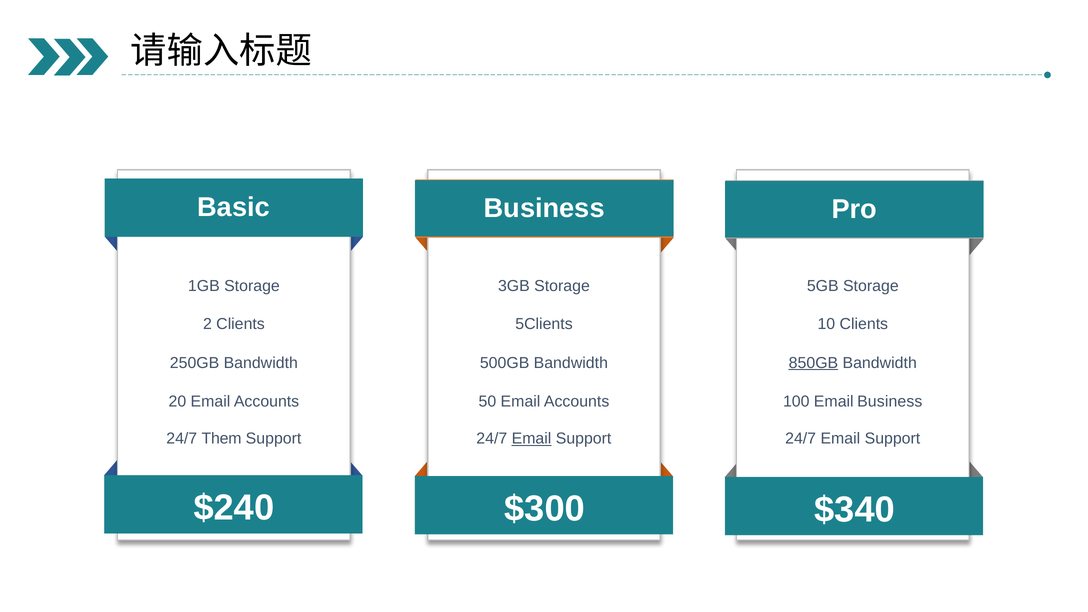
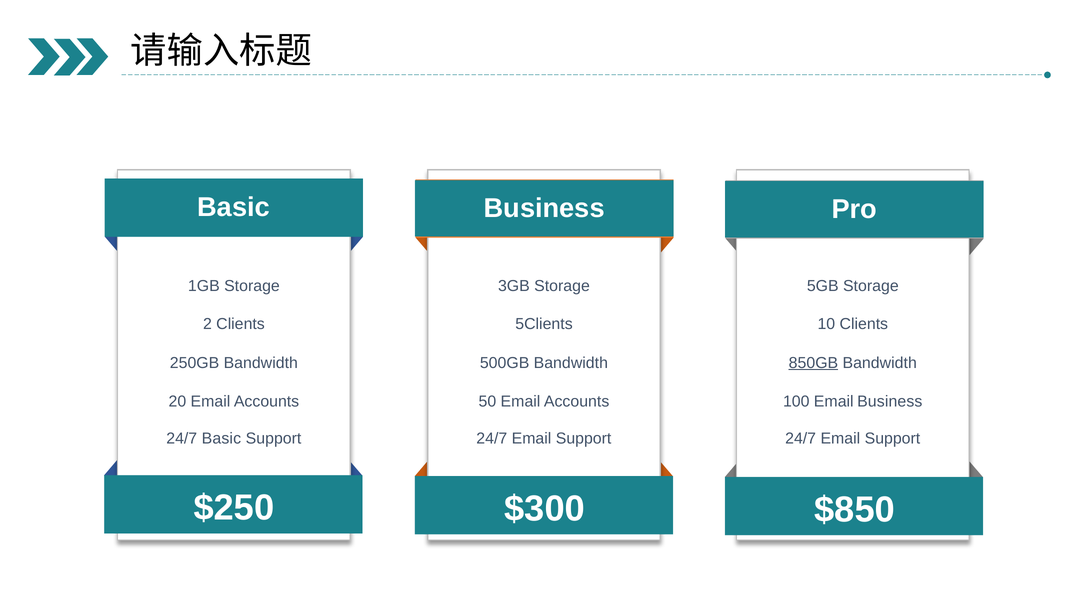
24/7 Them: Them -> Basic
Email at (532, 438) underline: present -> none
$240: $240 -> $250
$340: $340 -> $850
